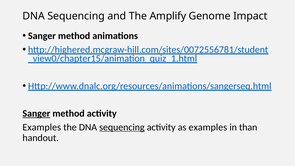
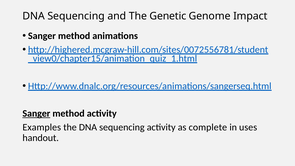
Amplify: Amplify -> Genetic
sequencing at (122, 127) underline: present -> none
as examples: examples -> complete
than: than -> uses
